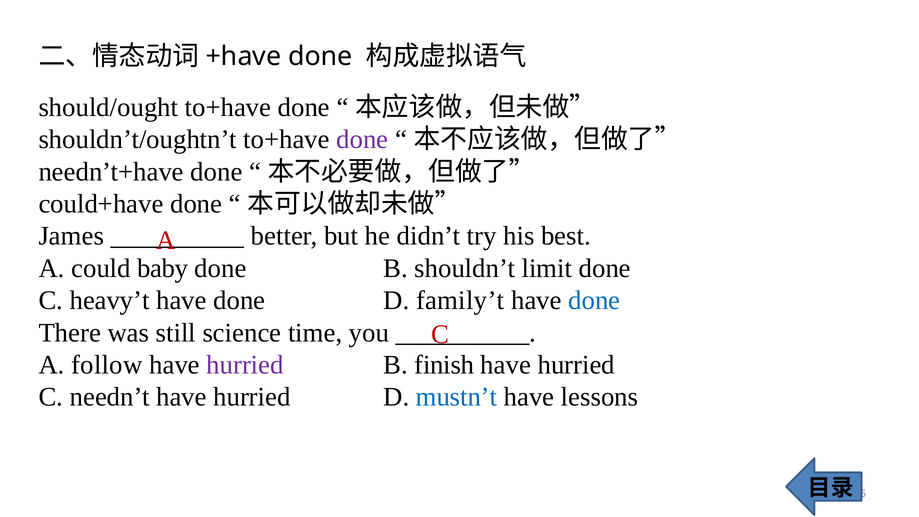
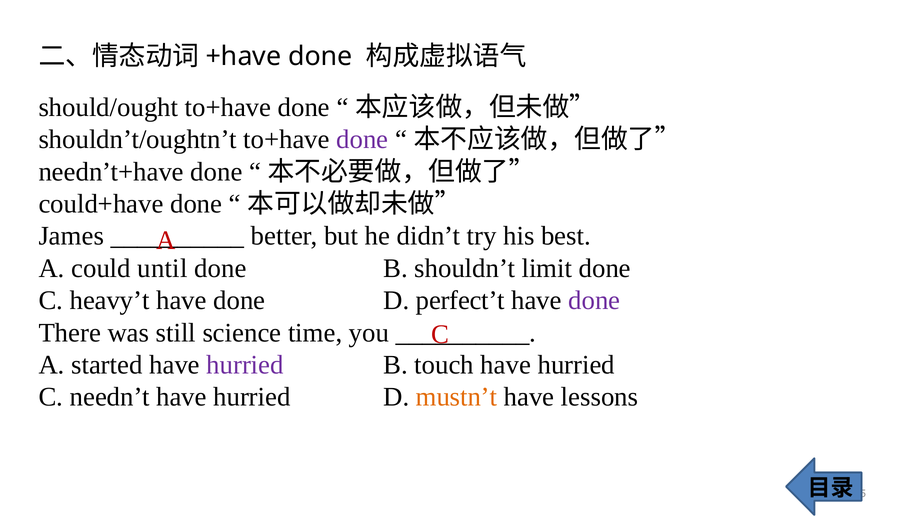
baby: baby -> until
family’t: family’t -> perfect’t
done at (594, 300) colour: blue -> purple
follow: follow -> started
finish: finish -> touch
mustn’t colour: blue -> orange
